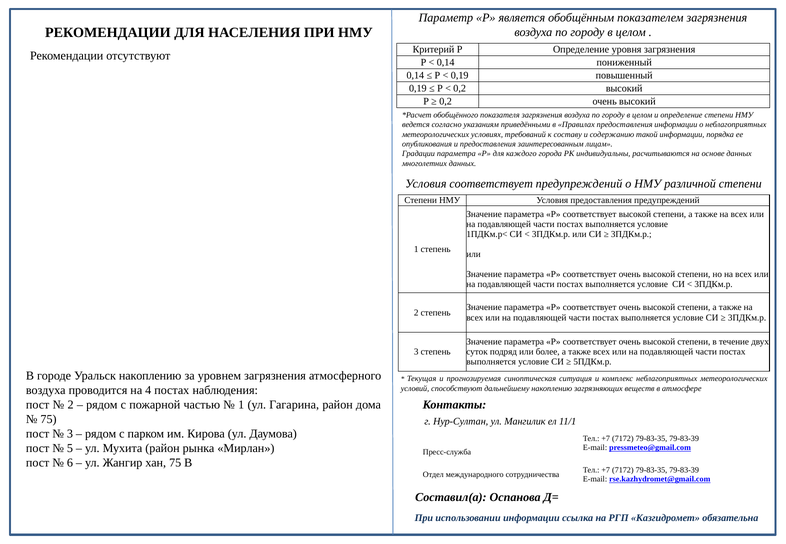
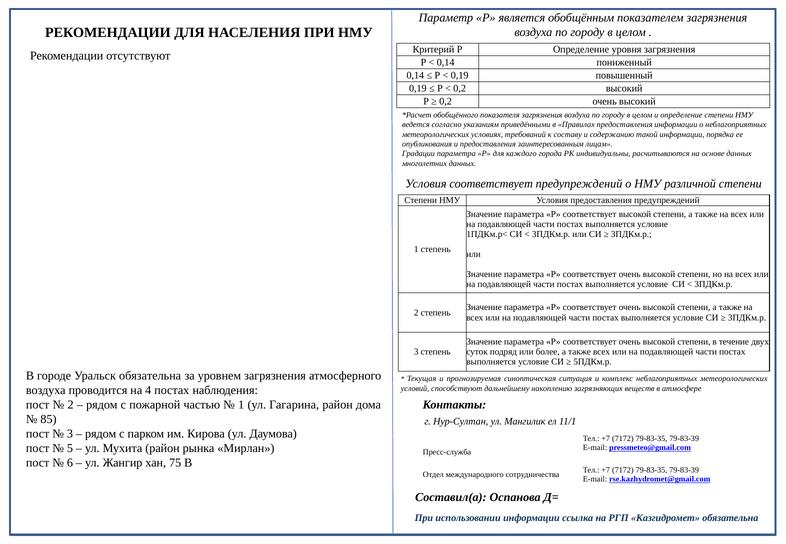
Уральск накоплению: накоплению -> обязательна
75 at (49, 419): 75 -> 85
